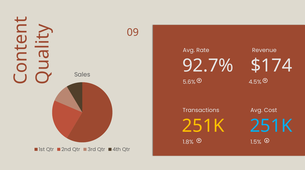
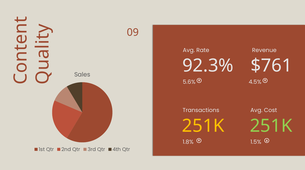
92.7%: 92.7% -> 92.3%
$174: $174 -> $761
251K at (271, 126) colour: light blue -> light green
